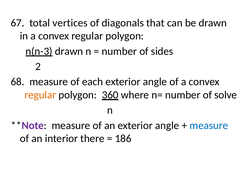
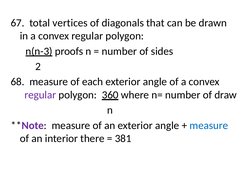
drawn at (69, 51): drawn -> proofs
regular at (40, 95) colour: orange -> purple
solve: solve -> draw
186: 186 -> 381
